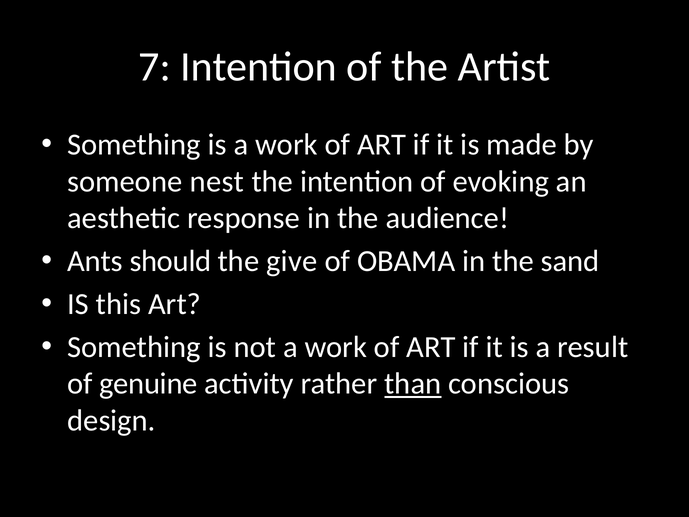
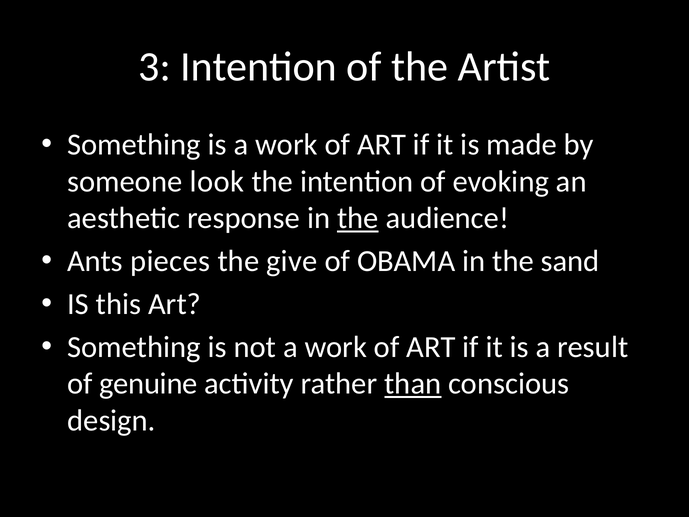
7: 7 -> 3
nest: nest -> look
the at (358, 218) underline: none -> present
should: should -> pieces
